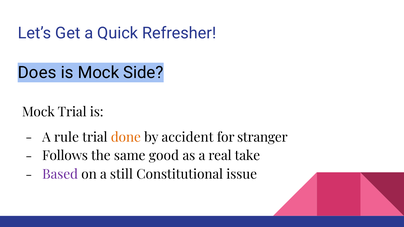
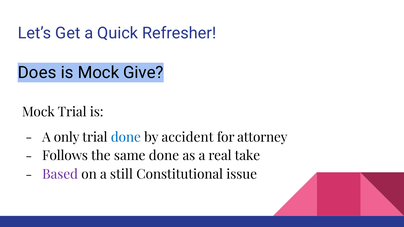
Side: Side -> Give
rule: rule -> only
done at (126, 137) colour: orange -> blue
stranger: stranger -> attorney
same good: good -> done
